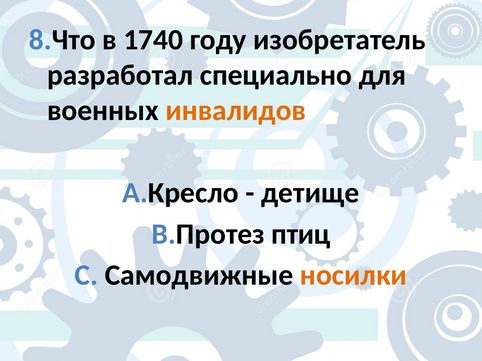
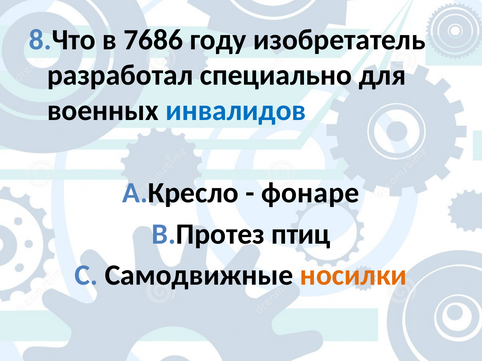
1740: 1740 -> 7686
инвалидов colour: orange -> blue
детище: детище -> фонаре
